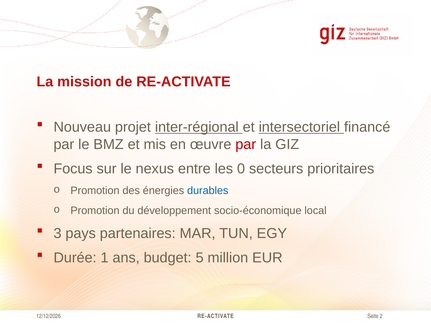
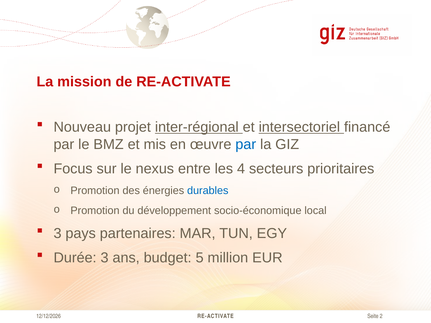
par at (246, 144) colour: red -> blue
0: 0 -> 4
Durée 1: 1 -> 3
